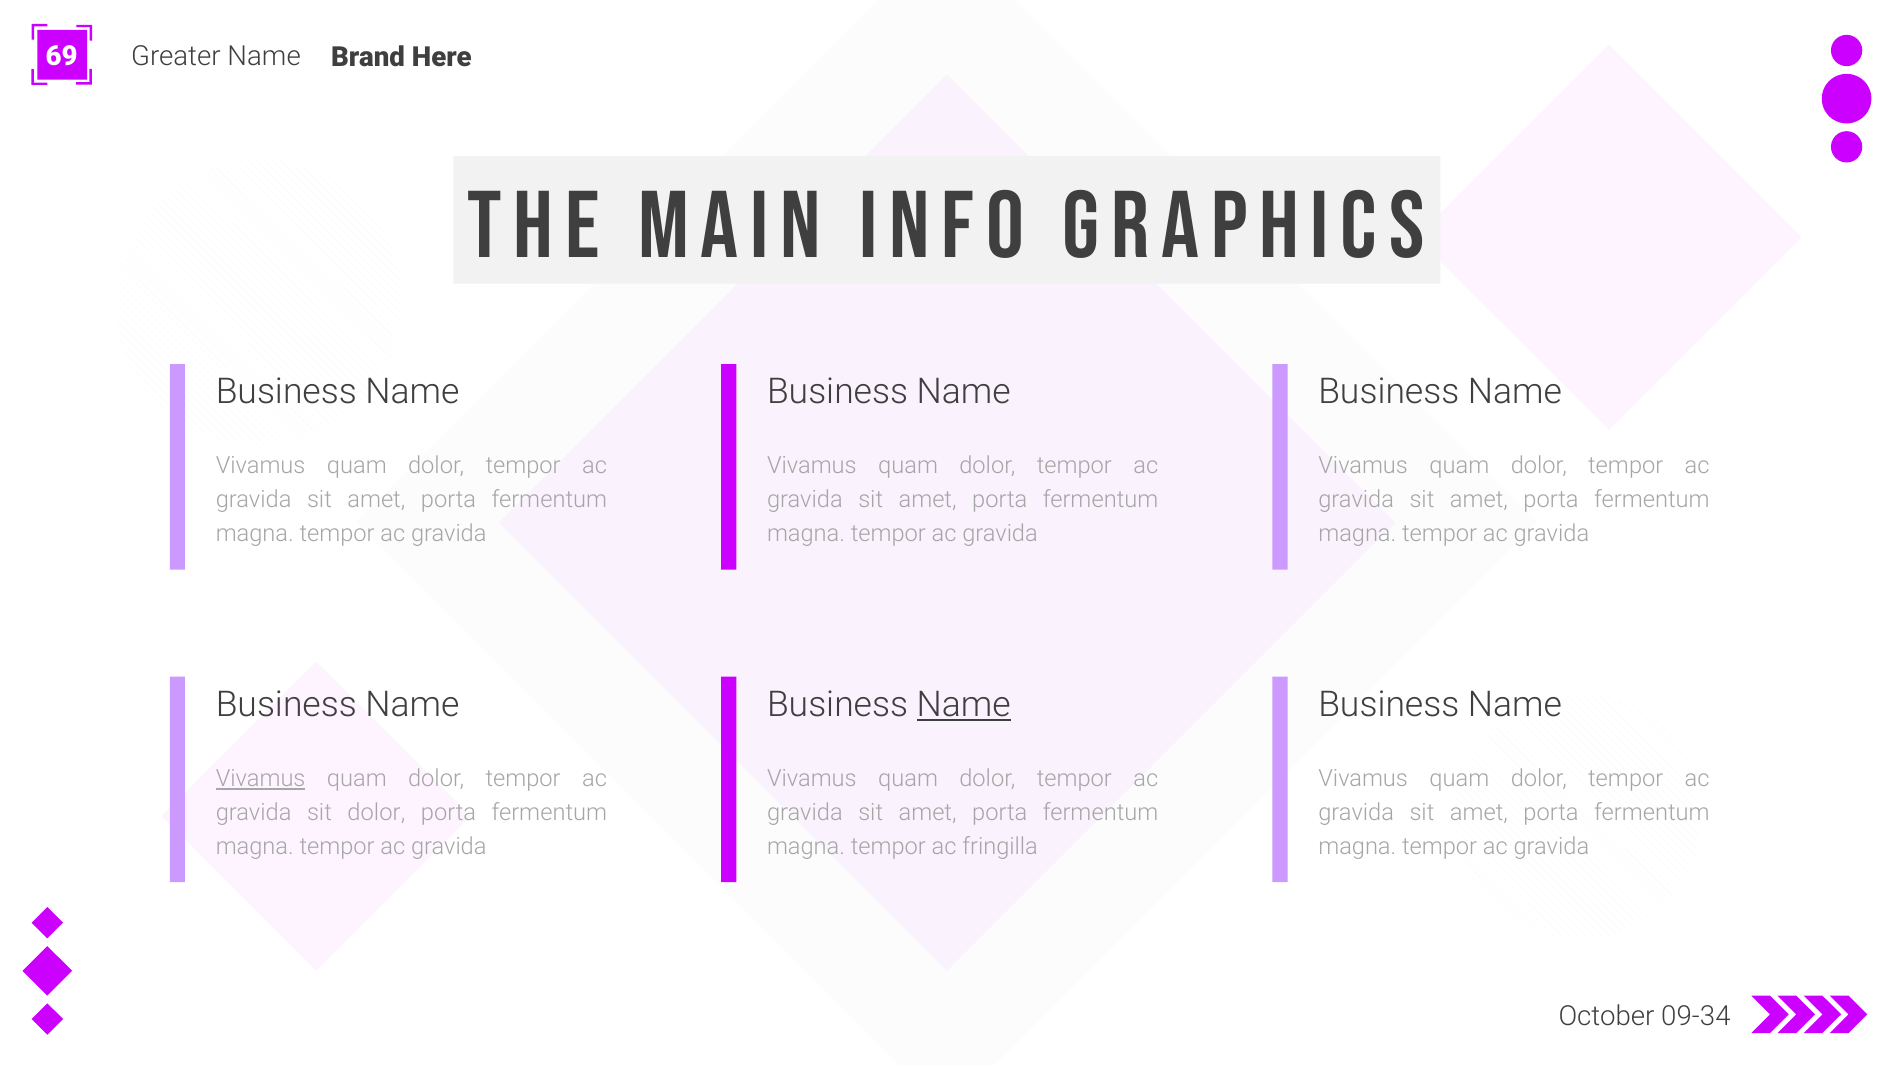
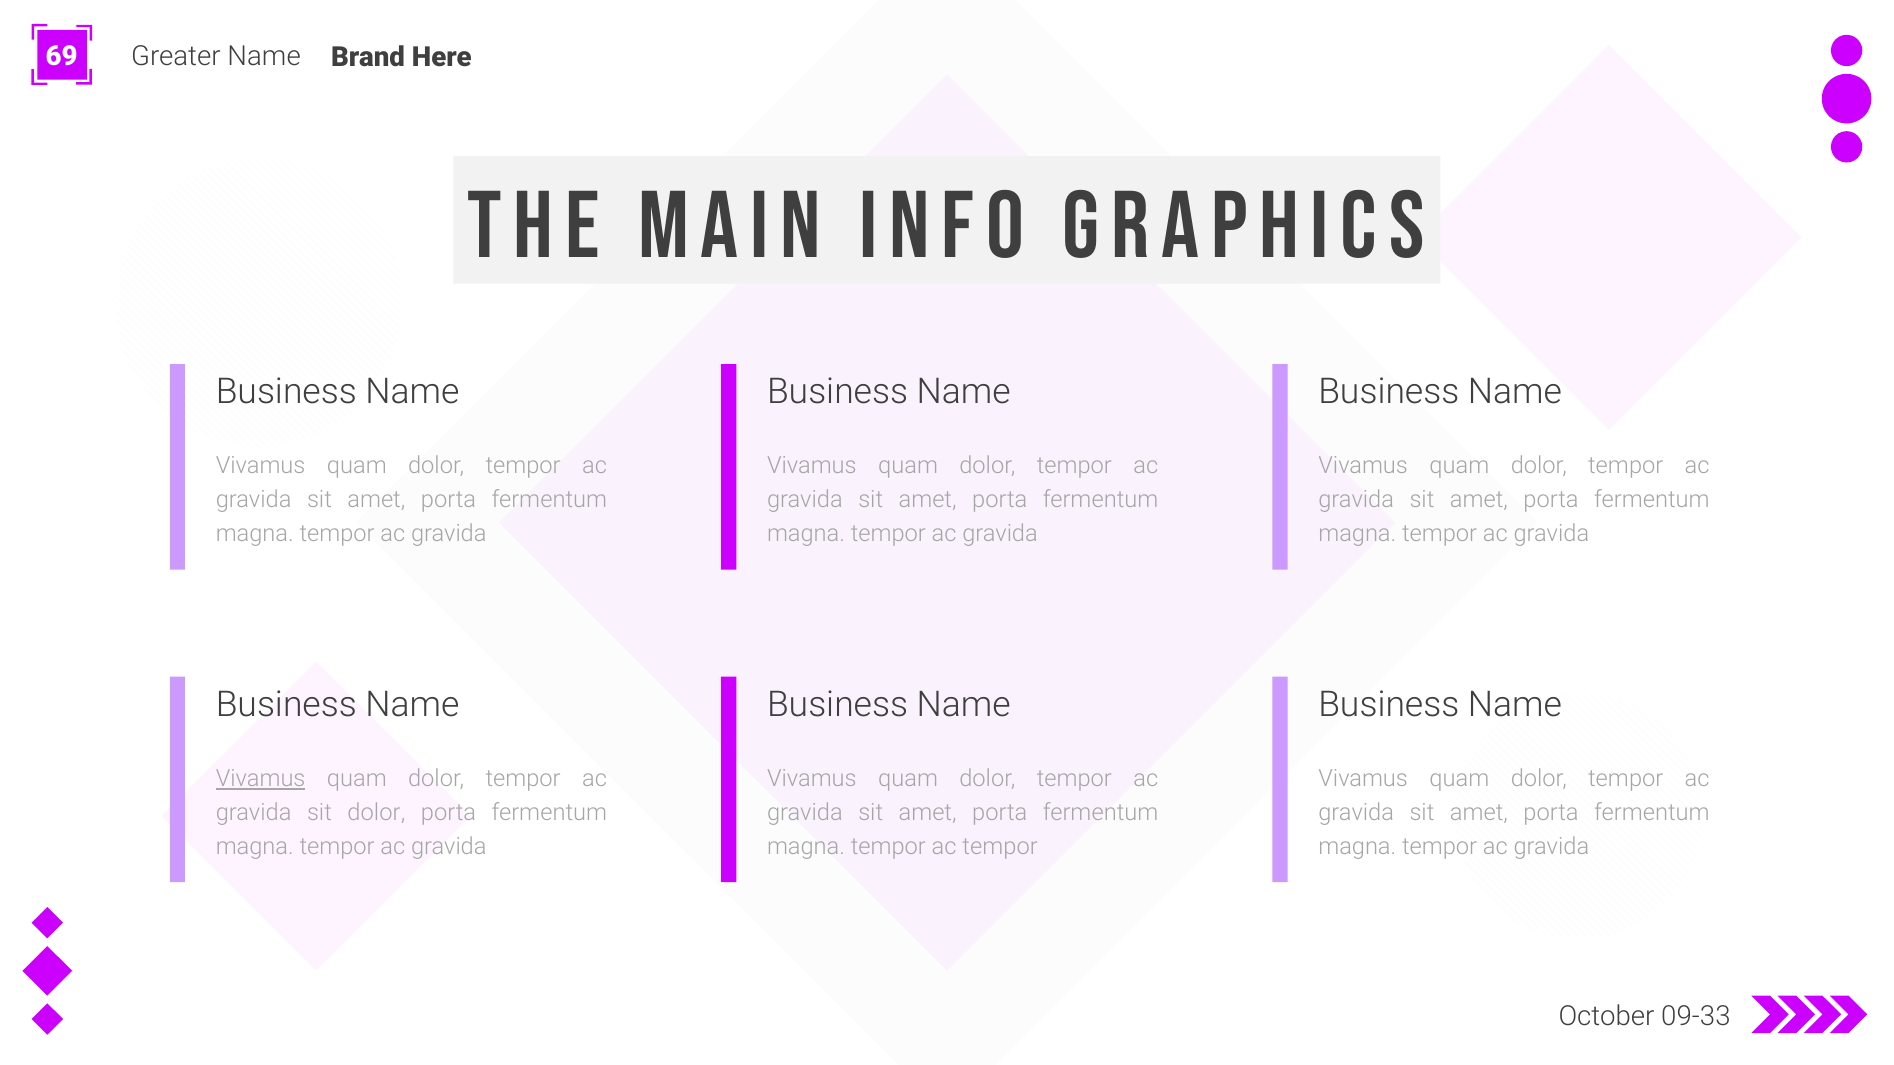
Name at (964, 705) underline: present -> none
ac fringilla: fringilla -> tempor
09-34: 09-34 -> 09-33
